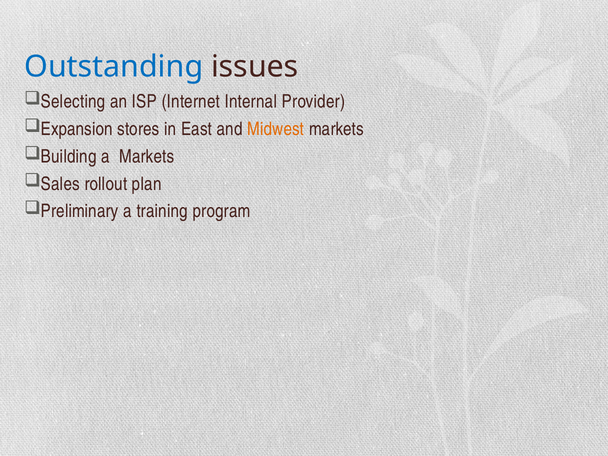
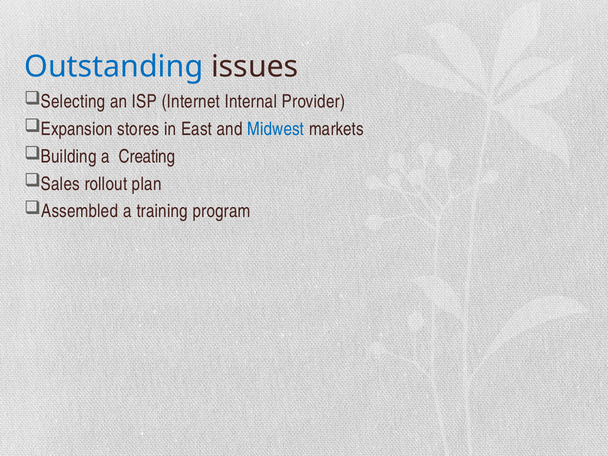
Midwest colour: orange -> blue
a Markets: Markets -> Creating
Preliminary: Preliminary -> Assembled
